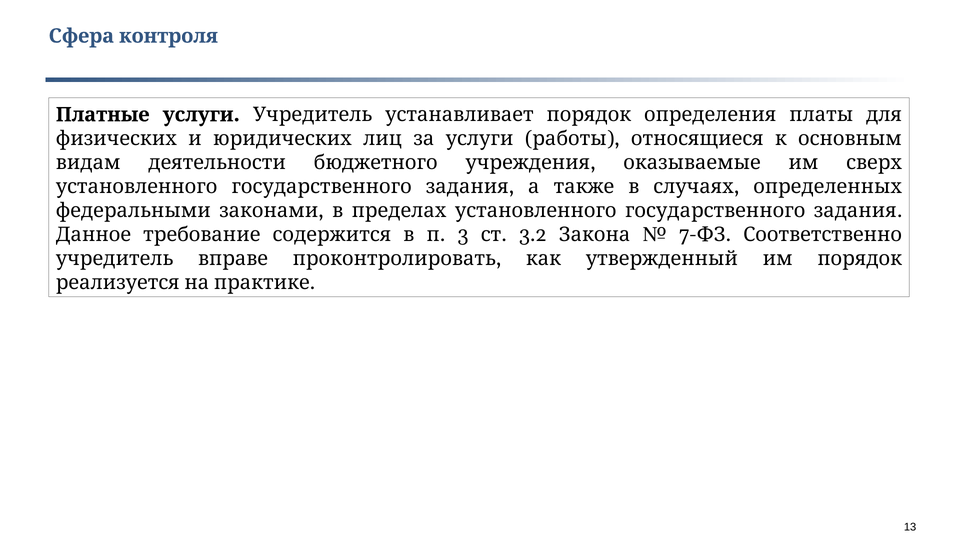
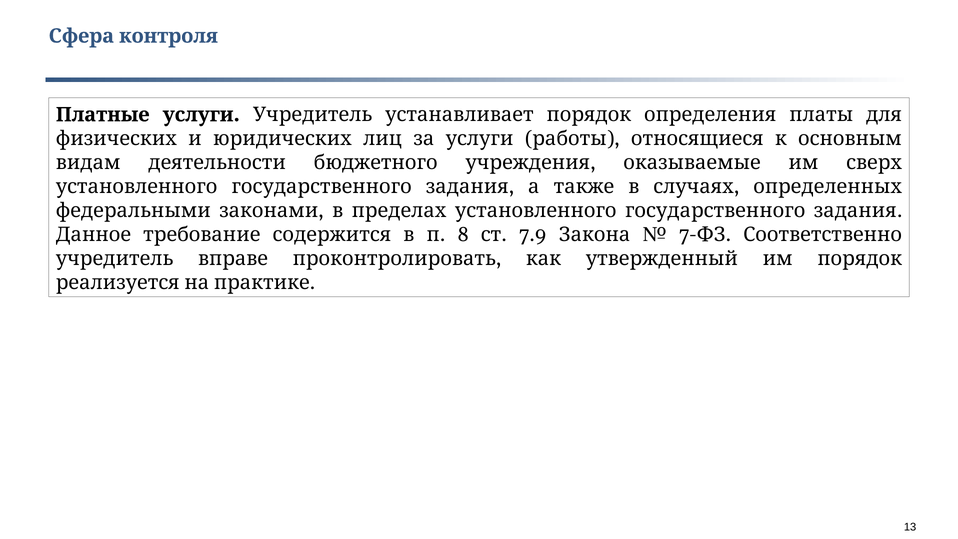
3: 3 -> 8
3.2: 3.2 -> 7.9
